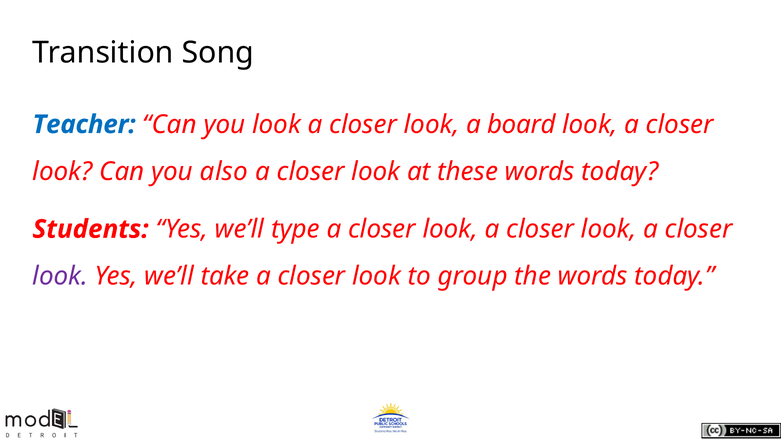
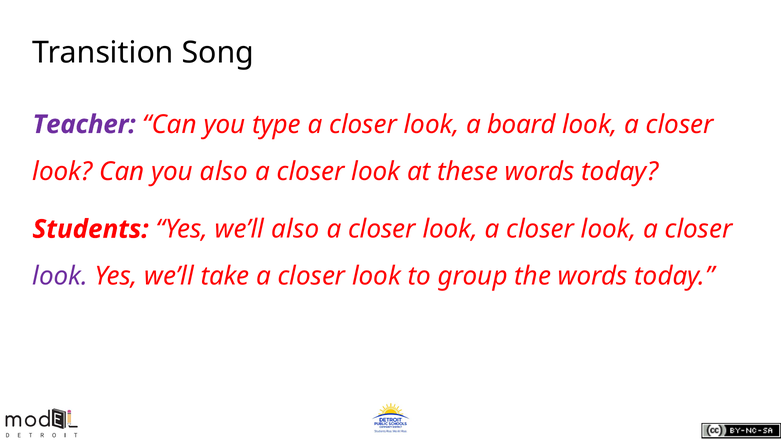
Teacher colour: blue -> purple
you look: look -> type
we’ll type: type -> also
